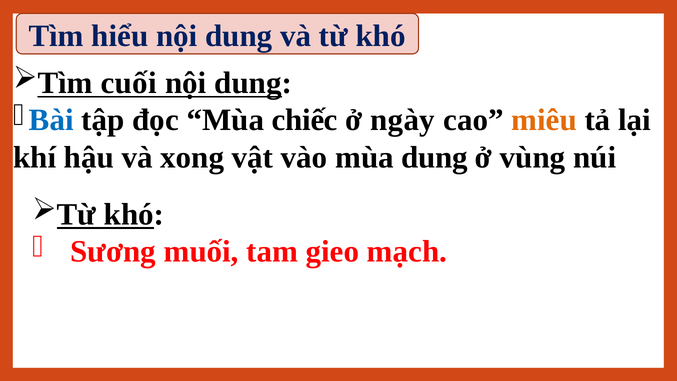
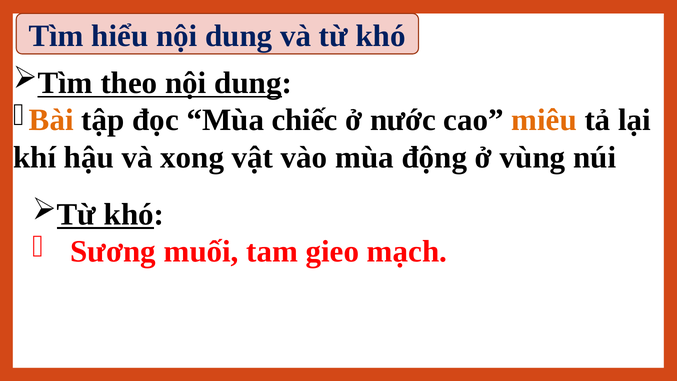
cuối: cuối -> theo
Bài colour: blue -> orange
ngày: ngày -> nước
mùa dung: dung -> động
